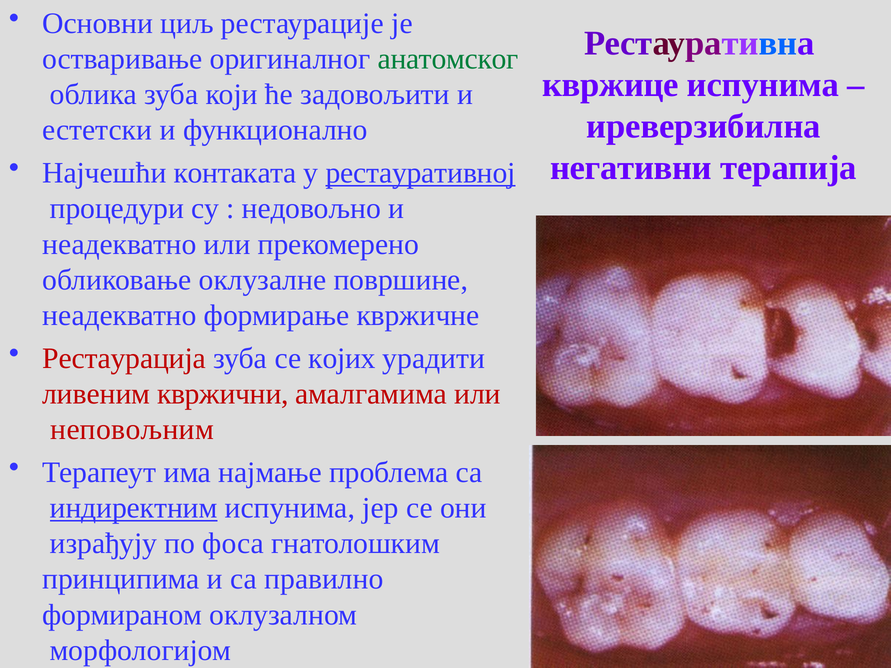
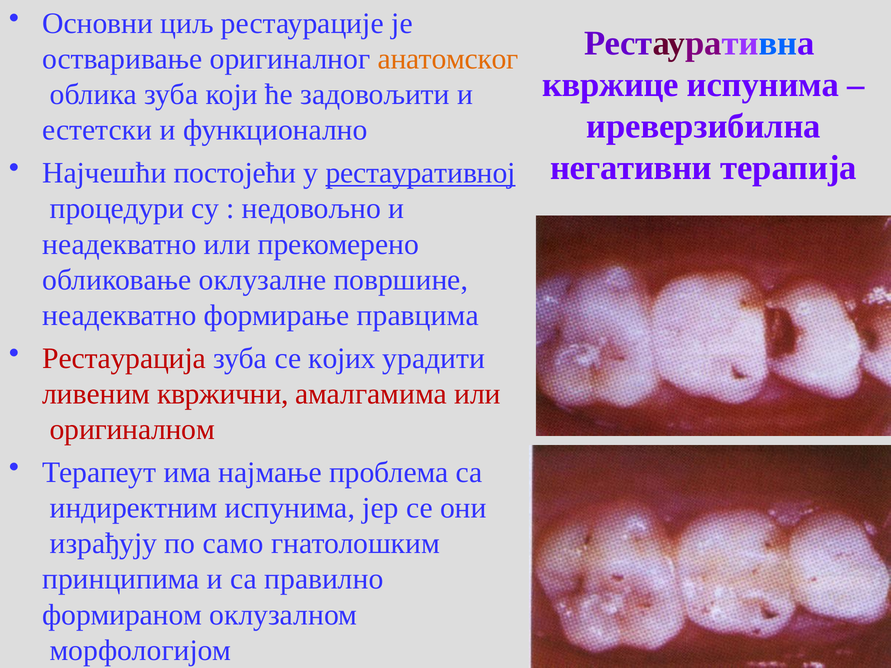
анатомског colour: green -> orange
контаката: контаката -> постојећи
квржичне: квржичне -> правцима
неповољним: неповољним -> оригиналном
индиректним underline: present -> none
фоса: фоса -> само
